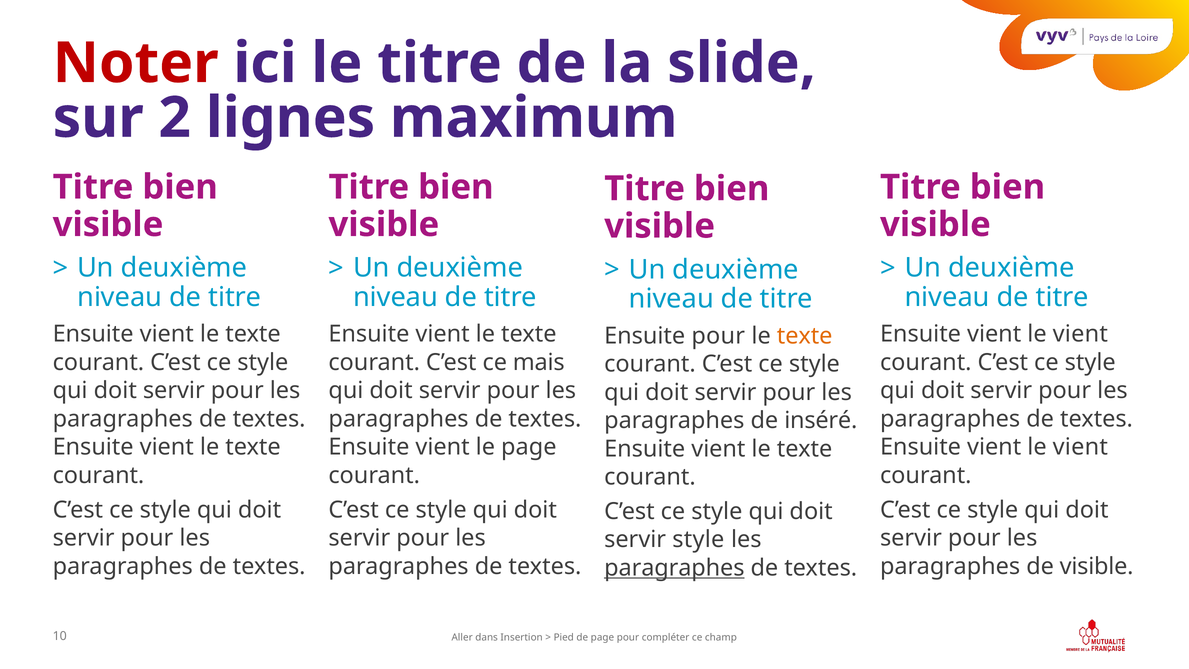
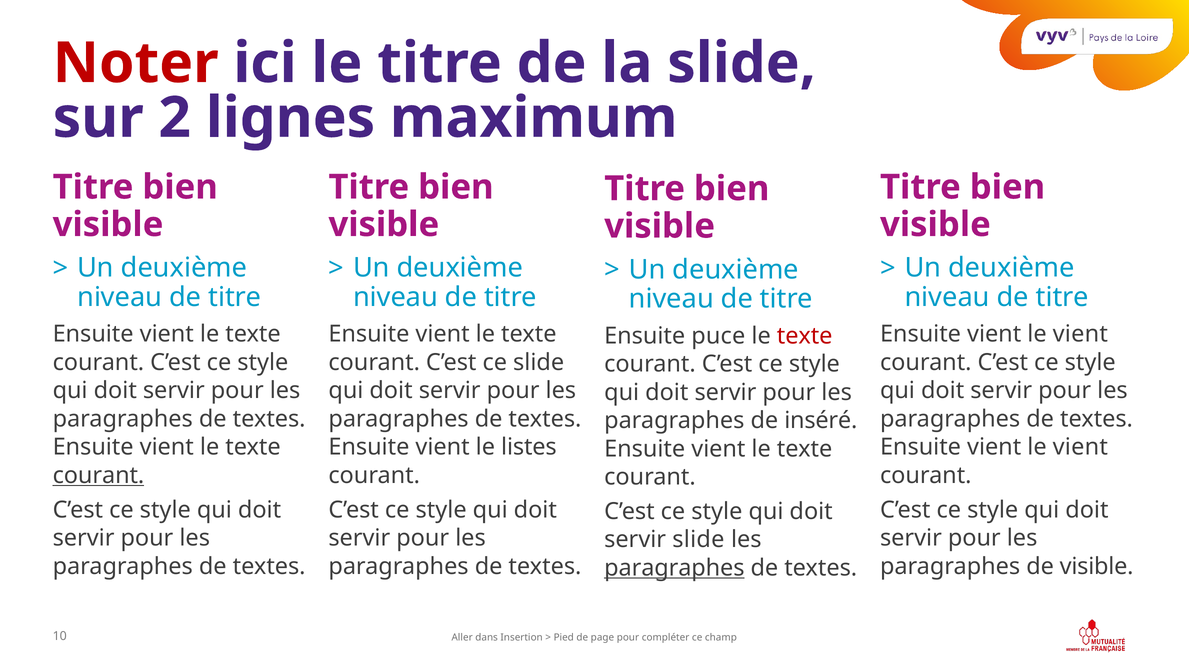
Ensuite pour: pour -> puce
texte at (805, 336) colour: orange -> red
ce mais: mais -> slide
le page: page -> listes
courant at (98, 475) underline: none -> present
servir style: style -> slide
